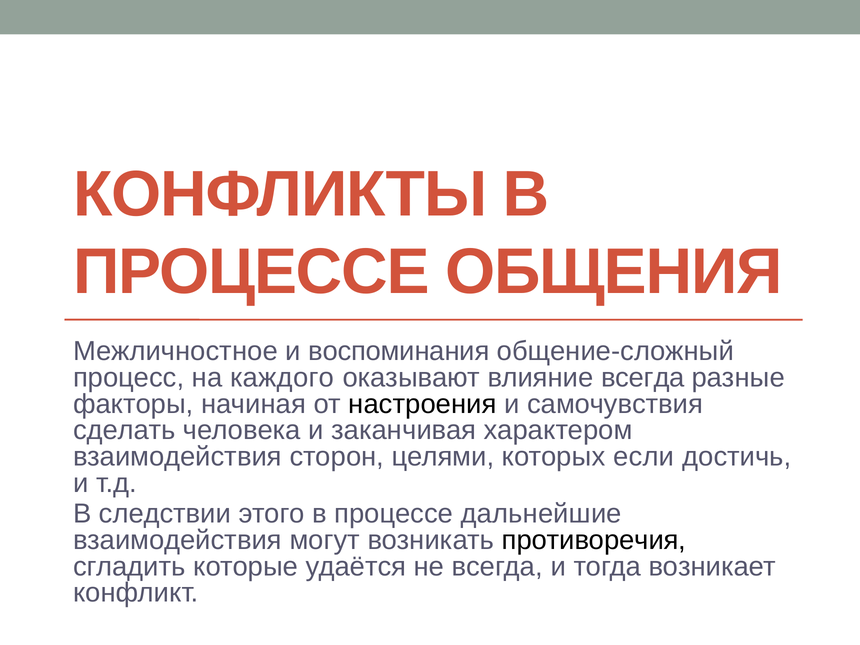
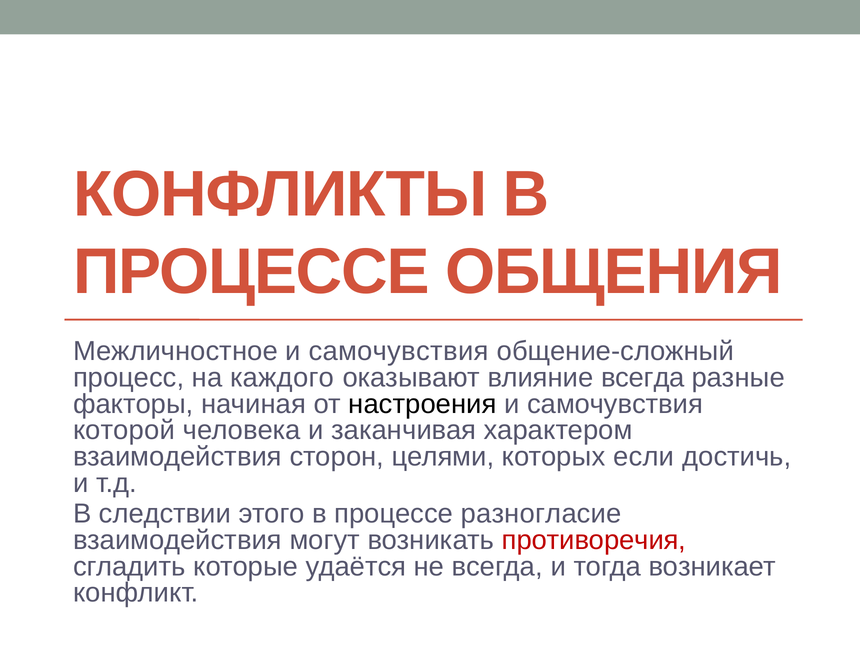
Межличностное и воспоминания: воспоминания -> самочувствия
сделать: сделать -> которой
дальнейшие: дальнейшие -> разногласие
противоречия colour: black -> red
